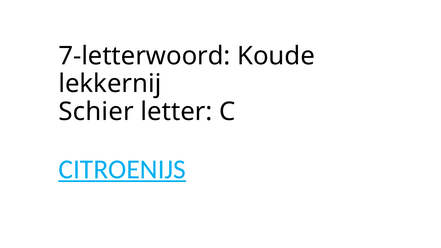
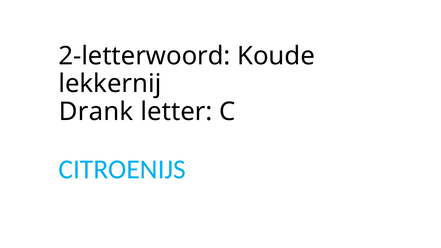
7-letterwoord: 7-letterwoord -> 2-letterwoord
Schier: Schier -> Drank
CITROENIJS underline: present -> none
